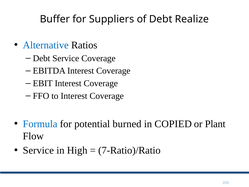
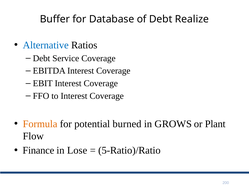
Suppliers: Suppliers -> Database
Formula colour: blue -> orange
COPIED: COPIED -> GROWS
Service at (38, 150): Service -> Finance
High: High -> Lose
7-Ratio)/Ratio: 7-Ratio)/Ratio -> 5-Ratio)/Ratio
